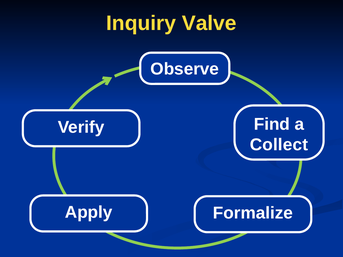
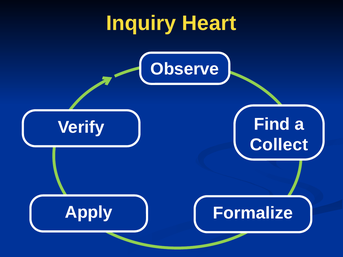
Valve: Valve -> Heart
